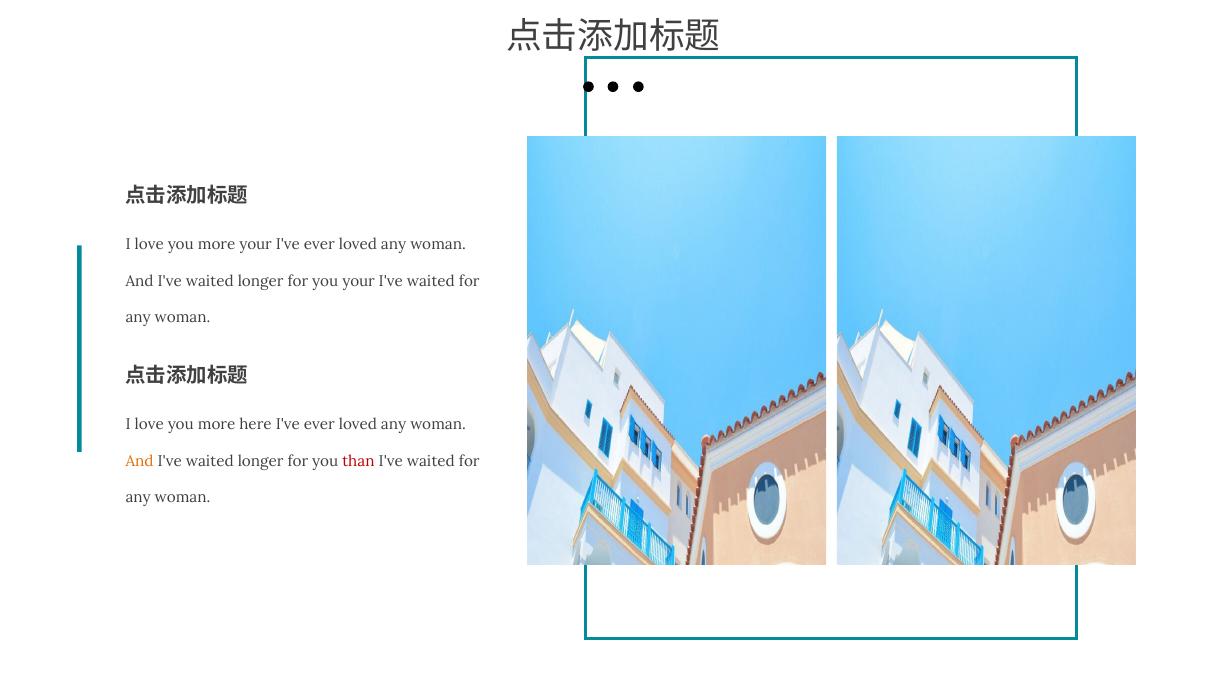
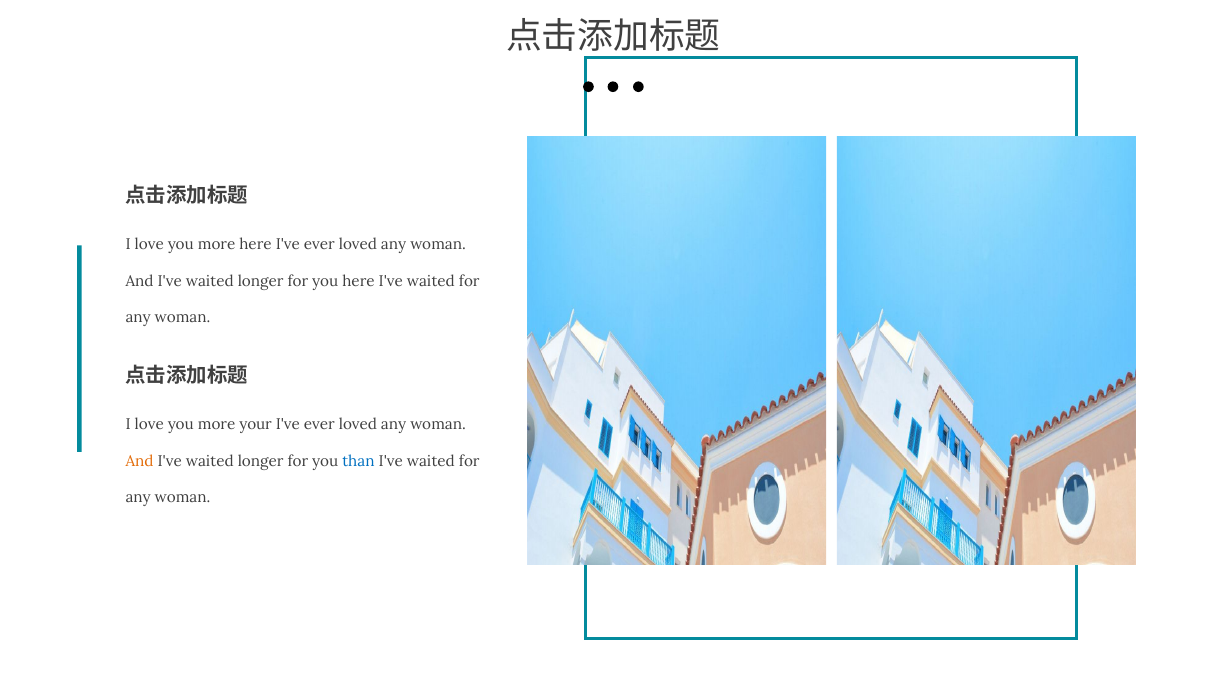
more your: your -> here
you your: your -> here
here: here -> your
than colour: red -> blue
